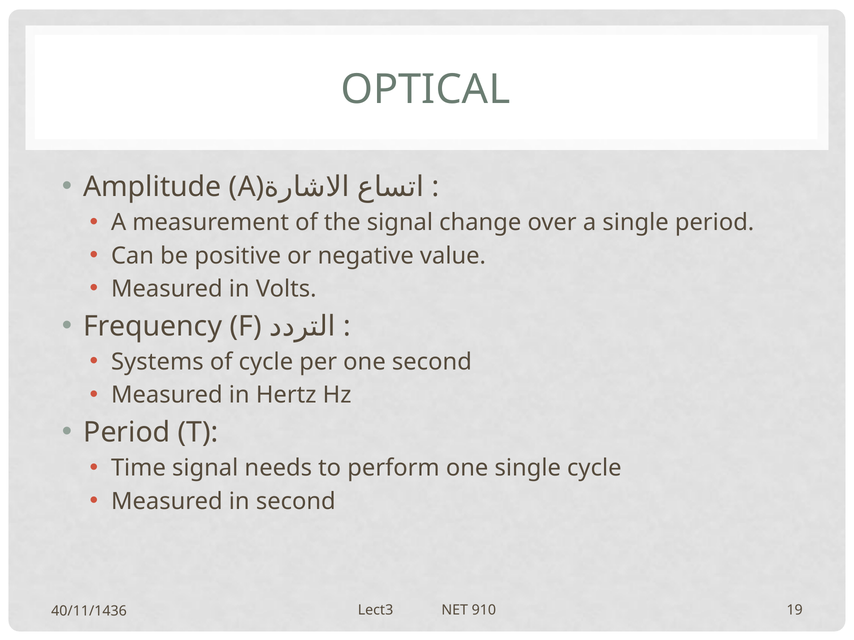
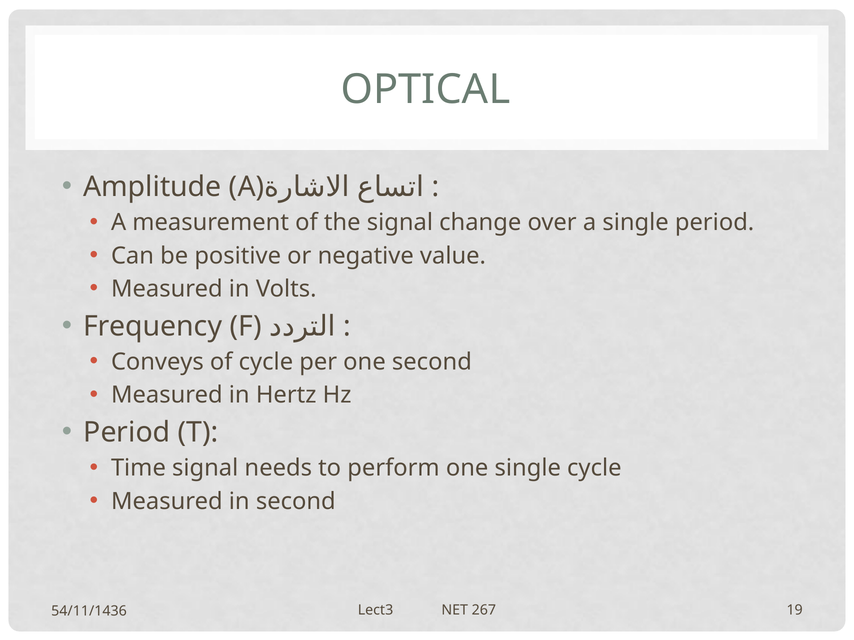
Systems: Systems -> Conveys
910: 910 -> 267
40/11/1436: 40/11/1436 -> 54/11/1436
